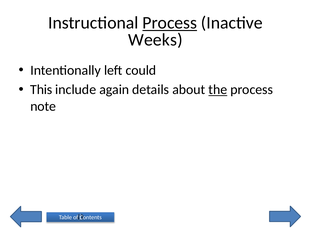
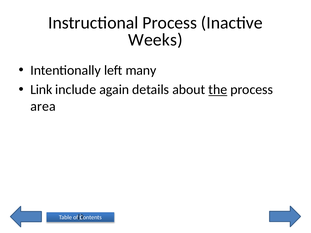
Process at (170, 23) underline: present -> none
could: could -> many
This: This -> Link
note: note -> area
